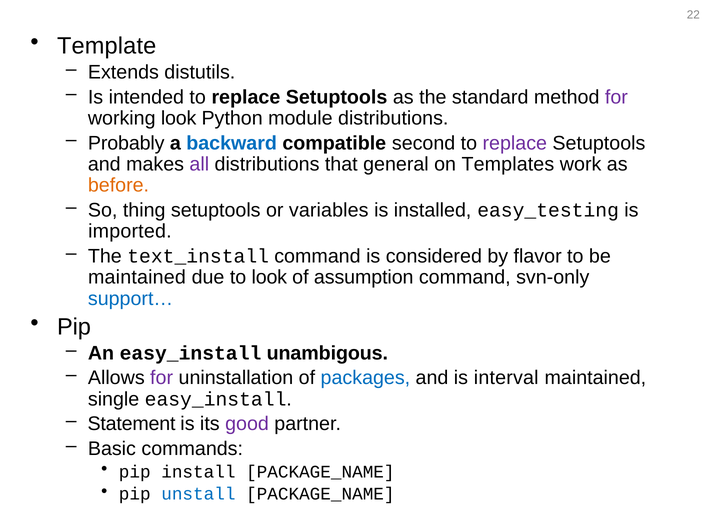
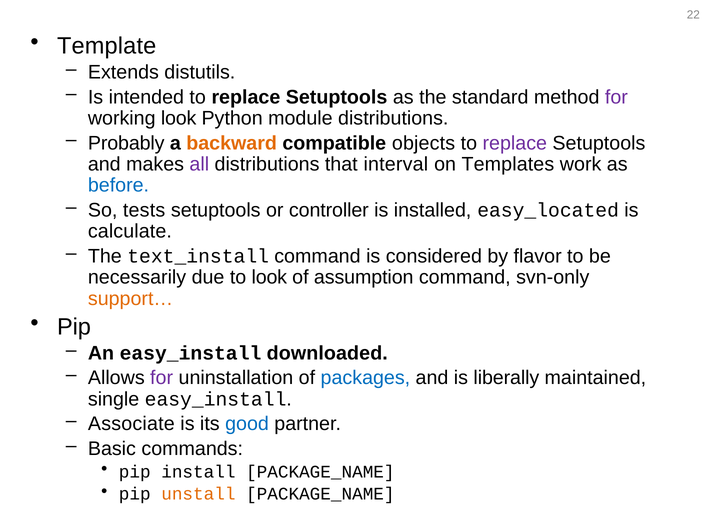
backward colour: blue -> orange
second: second -> objects
general: general -> interval
before colour: orange -> blue
thing: thing -> tests
variables: variables -> controller
easy_testing: easy_testing -> easy_located
imported: imported -> calculate
maintained at (137, 277): maintained -> necessarily
support… colour: blue -> orange
unambigous: unambigous -> downloaded
interval: interval -> liberally
Statement: Statement -> Associate
good colour: purple -> blue
unstall colour: blue -> orange
